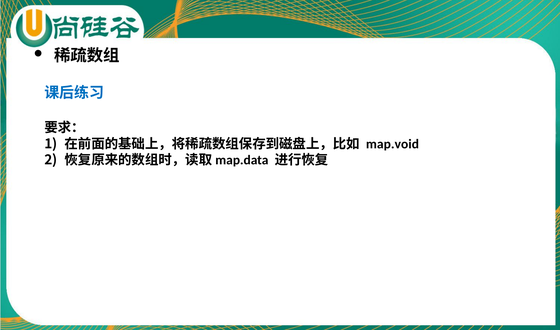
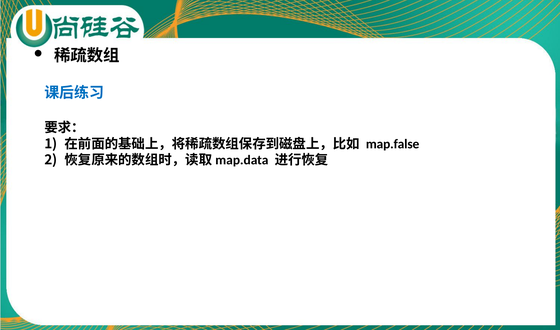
map.void: map.void -> map.false
